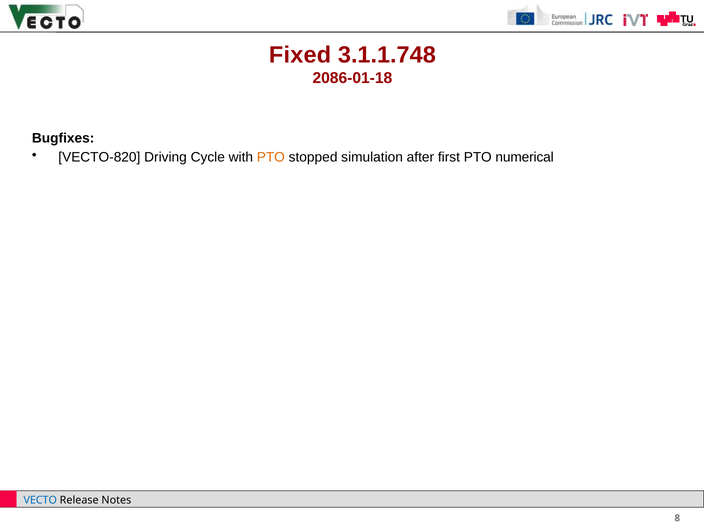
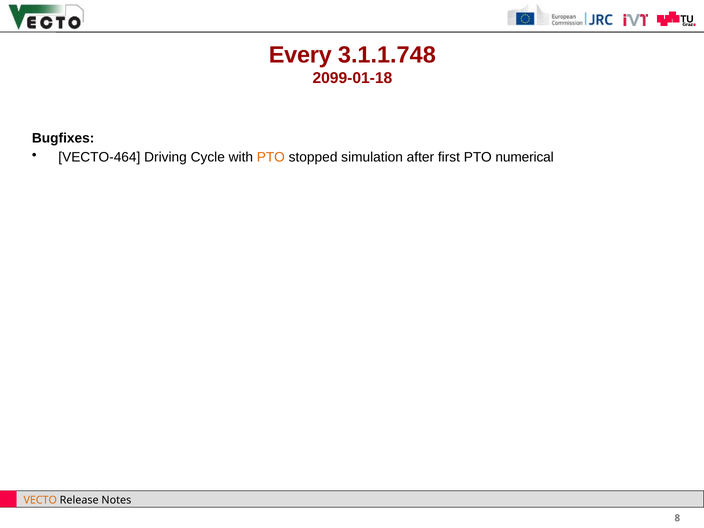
Fixed: Fixed -> Every
2086-01-18: 2086-01-18 -> 2099-01-18
VECTO-820: VECTO-820 -> VECTO-464
VECTO colour: blue -> orange
